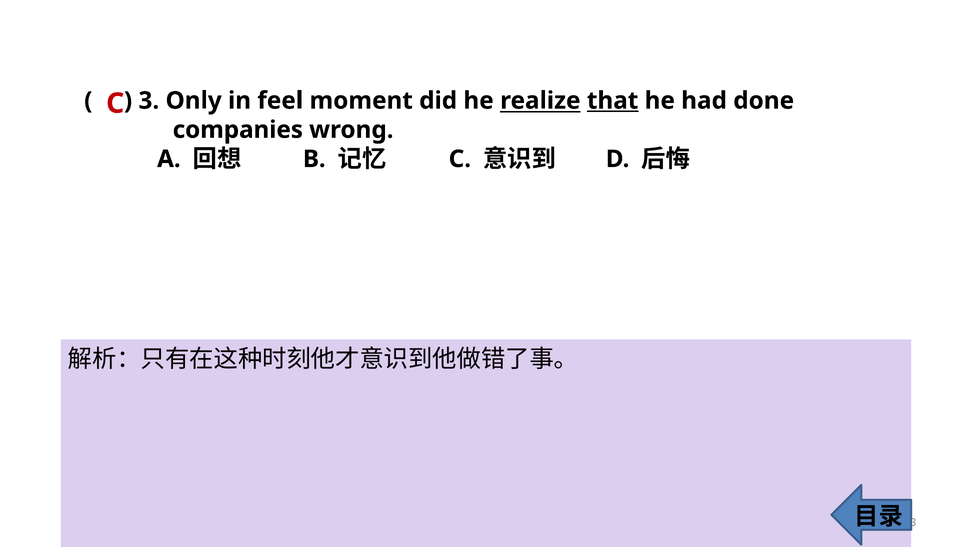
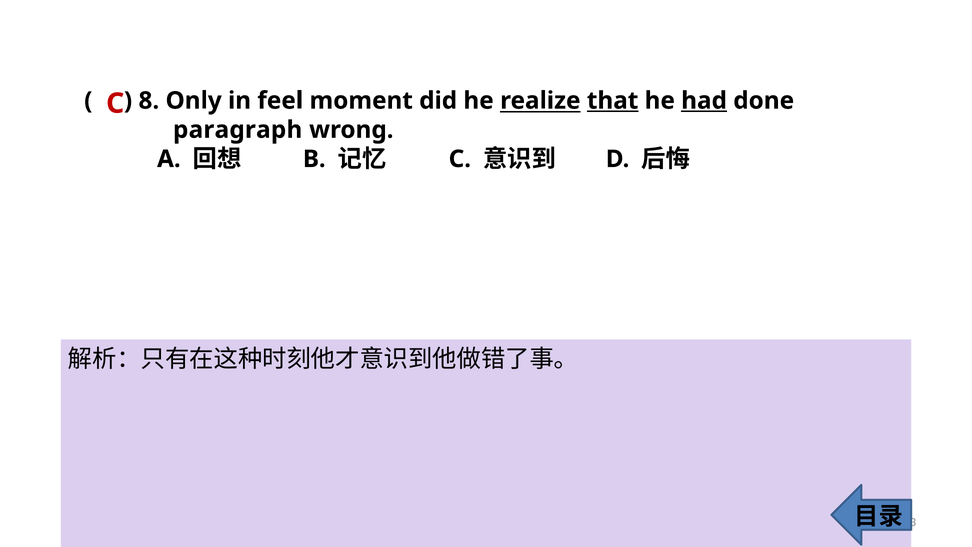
3: 3 -> 8
had underline: none -> present
companies: companies -> paragraph
